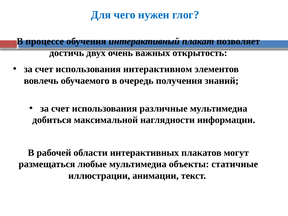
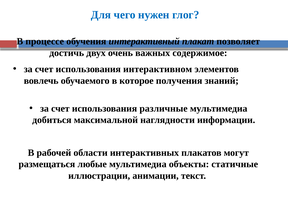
открытость: открытость -> содержимое
очередь: очередь -> которое
